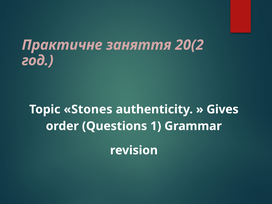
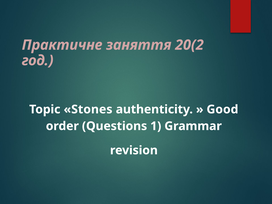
Gives: Gives -> Good
